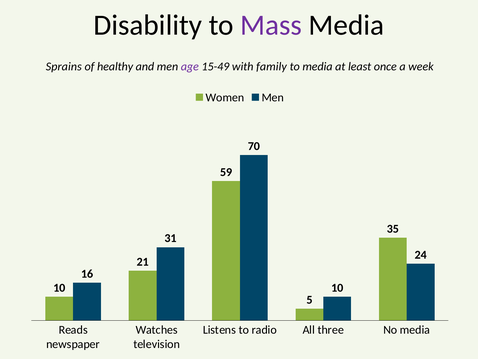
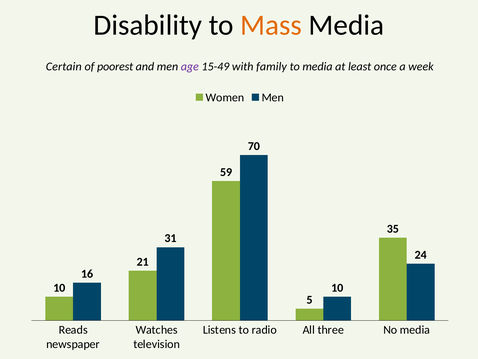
Mass colour: purple -> orange
Sprains: Sprains -> Certain
healthy: healthy -> poorest
